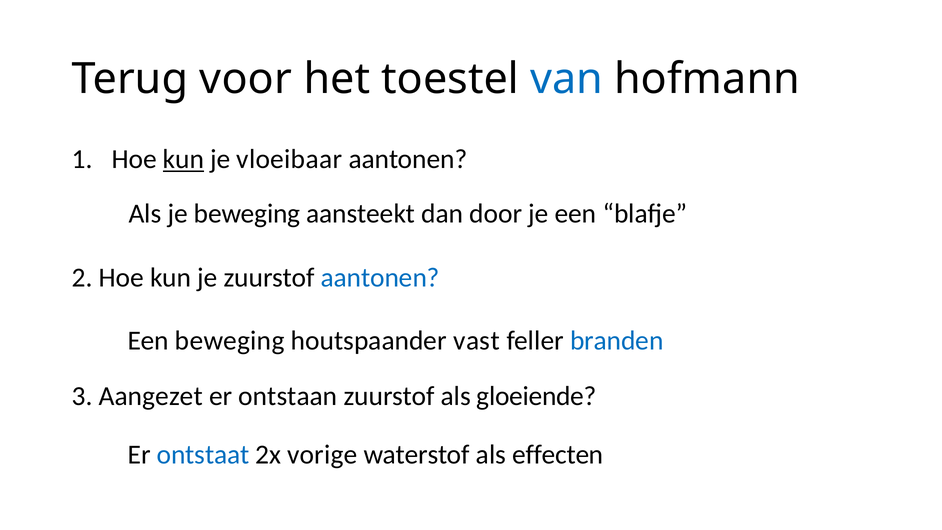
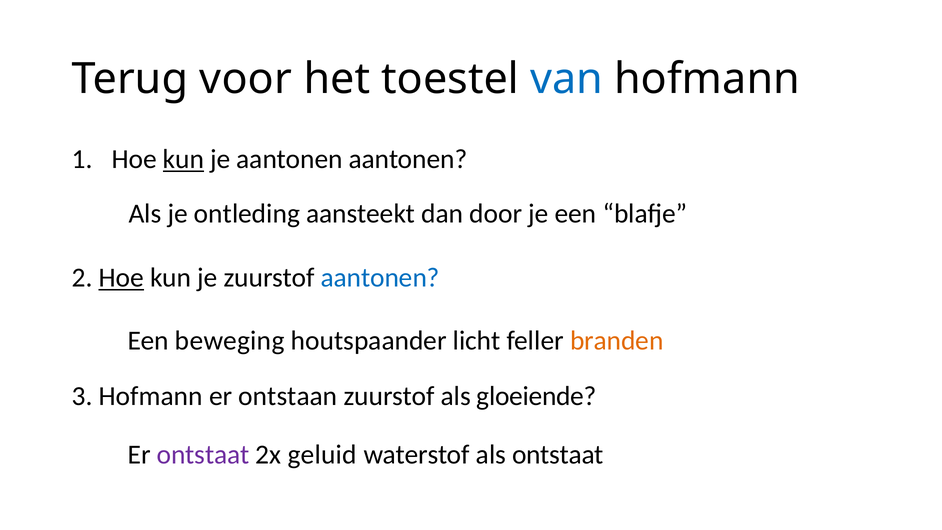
je vloeibaar: vloeibaar -> aantonen
je beweging: beweging -> ontleding
Hoe at (121, 278) underline: none -> present
vast: vast -> licht
branden colour: blue -> orange
3 Aangezet: Aangezet -> Hofmann
ontstaat at (203, 455) colour: blue -> purple
vorige: vorige -> geluid
als effecten: effecten -> ontstaat
